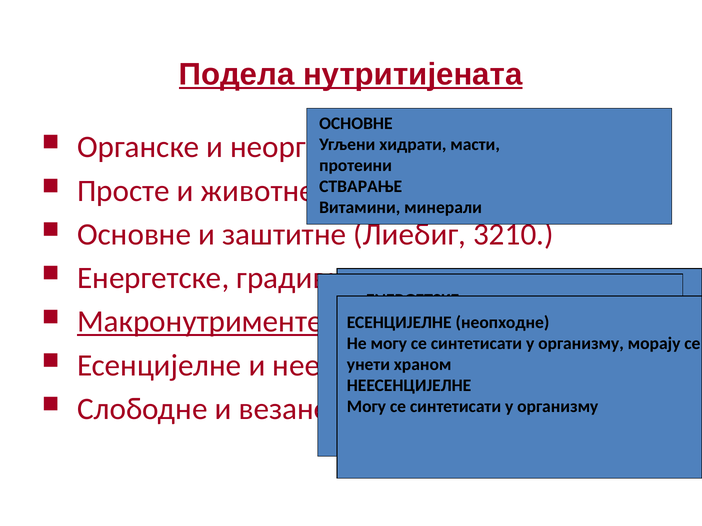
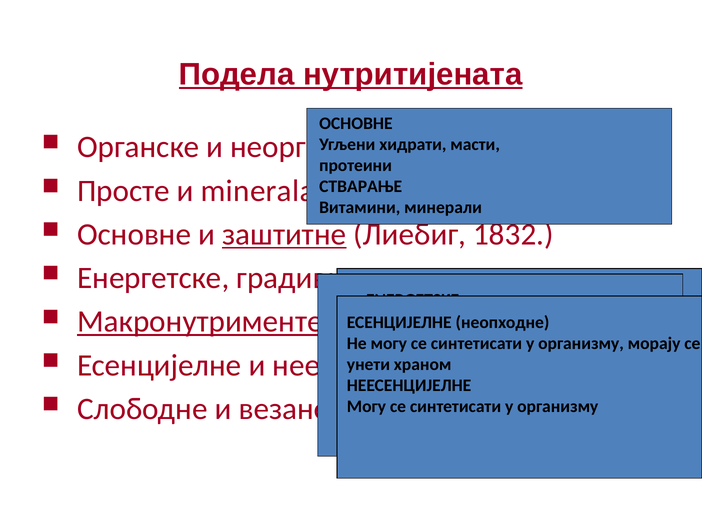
и животне: животне -> minerala
заштитне at (284, 235) underline: none -> present
3210: 3210 -> 1832
